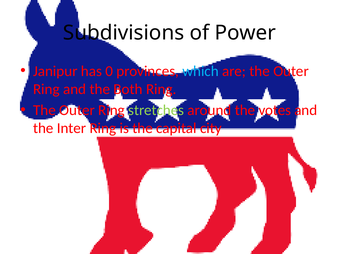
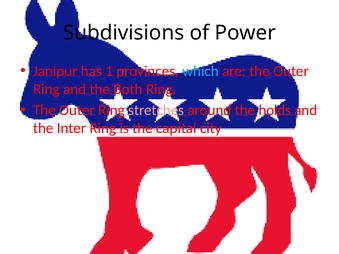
0: 0 -> 1
stretches colour: light green -> pink
votes: votes -> holds
